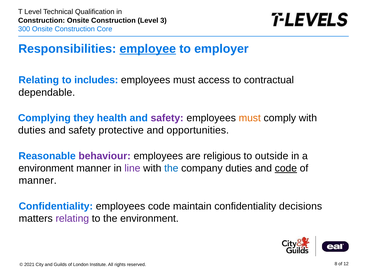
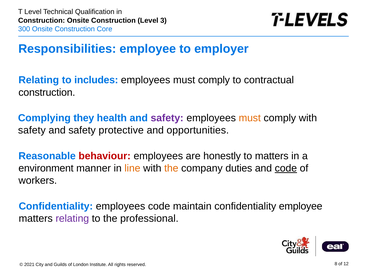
employee at (148, 49) underline: present -> none
access at (214, 80): access -> comply
dependable at (47, 92): dependable -> construction
duties at (32, 130): duties -> safety
behaviour colour: purple -> red
religious: religious -> honestly
to outside: outside -> matters
line colour: purple -> orange
the at (171, 168) colour: blue -> orange
manner at (38, 180): manner -> workers
confidentiality decisions: decisions -> employee
the environment: environment -> professional
